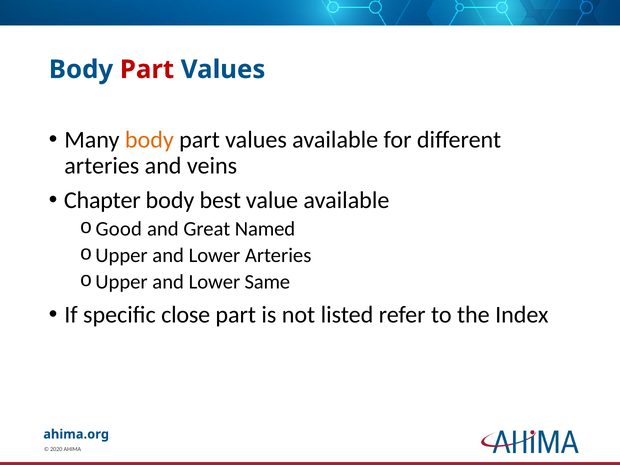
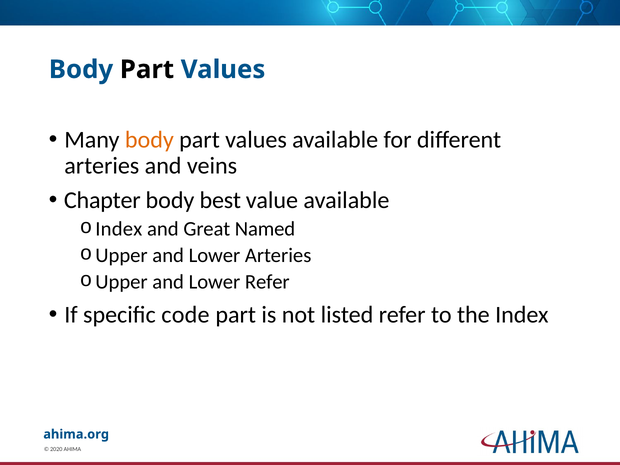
Part at (147, 70) colour: red -> black
Good at (119, 229): Good -> Index
Lower Same: Same -> Refer
close: close -> code
